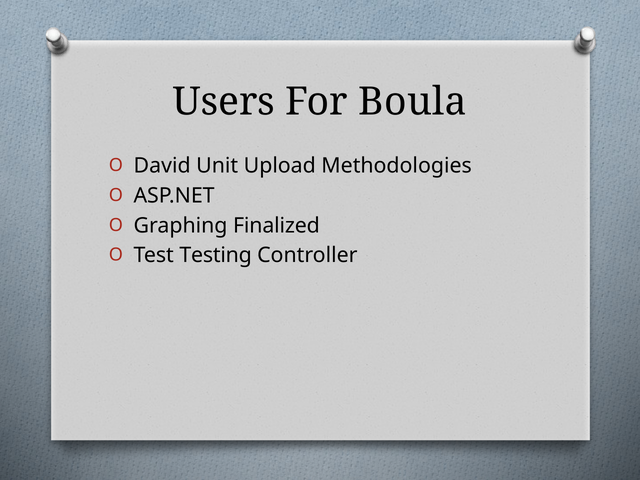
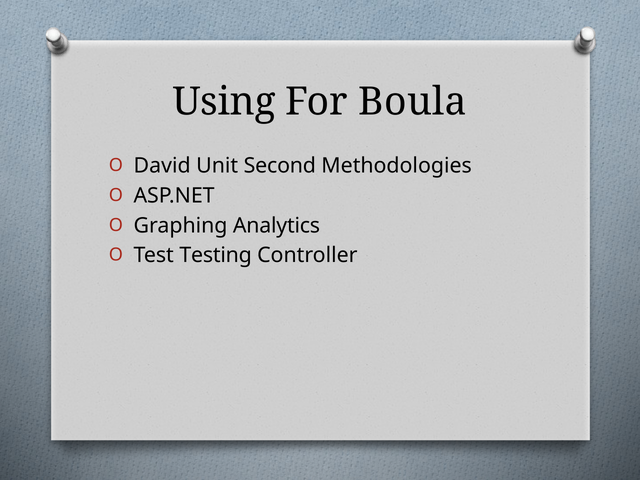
Users: Users -> Using
Upload: Upload -> Second
Finalized: Finalized -> Analytics
